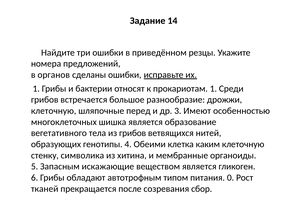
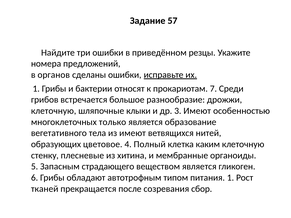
14: 14 -> 57
прокариотам 1: 1 -> 7
перед: перед -> клыки
шишка: шишка -> только
из грибов: грибов -> имеют
генотипы: генотипы -> цветовое
Обеими: Обеими -> Полный
символика: символика -> плесневые
искажающие: искажающие -> страдающего
питания 0: 0 -> 1
